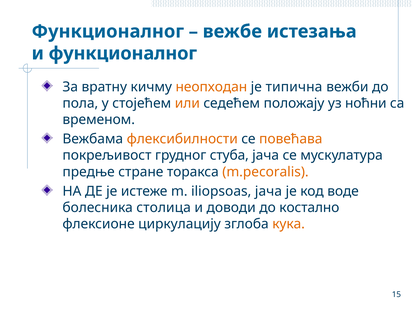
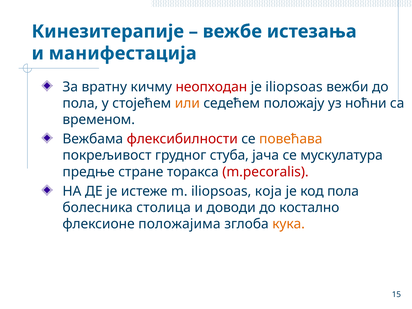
Функционалног at (108, 31): Функционалног -> Кинезитерапије
и функционалног: функционалног -> манифестација
неопходан colour: orange -> red
је типична: типична -> iliopsoas
флексибилности colour: orange -> red
m.pecoralis colour: orange -> red
iliopsoas јача: јача -> која
код воде: воде -> пола
циркулацију: циркулацију -> положајима
